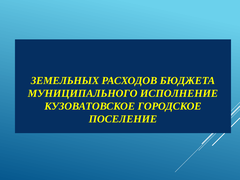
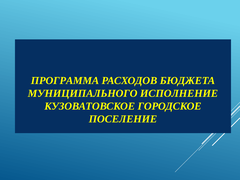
ЗЕМЕЛЬНЫХ: ЗЕМЕЛЬНЫХ -> ПРОГРАММА
